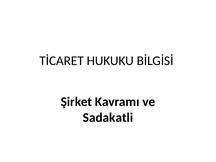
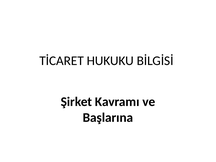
Sadakatli: Sadakatli -> Başlarına
